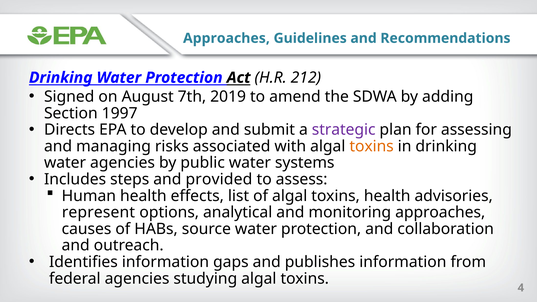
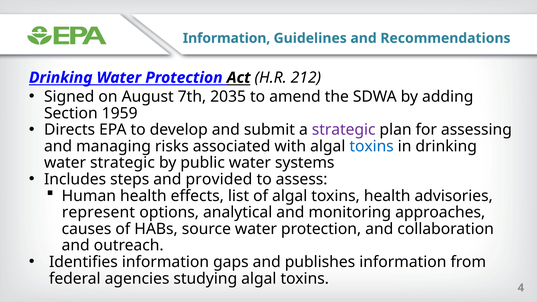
Approaches at (226, 38): Approaches -> Information
2019: 2019 -> 2035
1997: 1997 -> 1959
toxins at (372, 146) colour: orange -> blue
water agencies: agencies -> strategic
